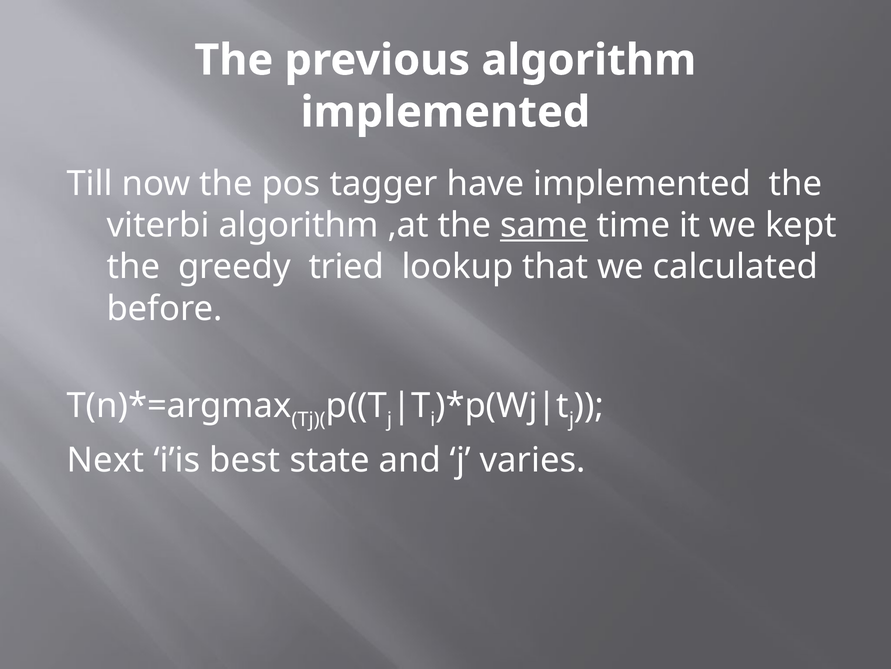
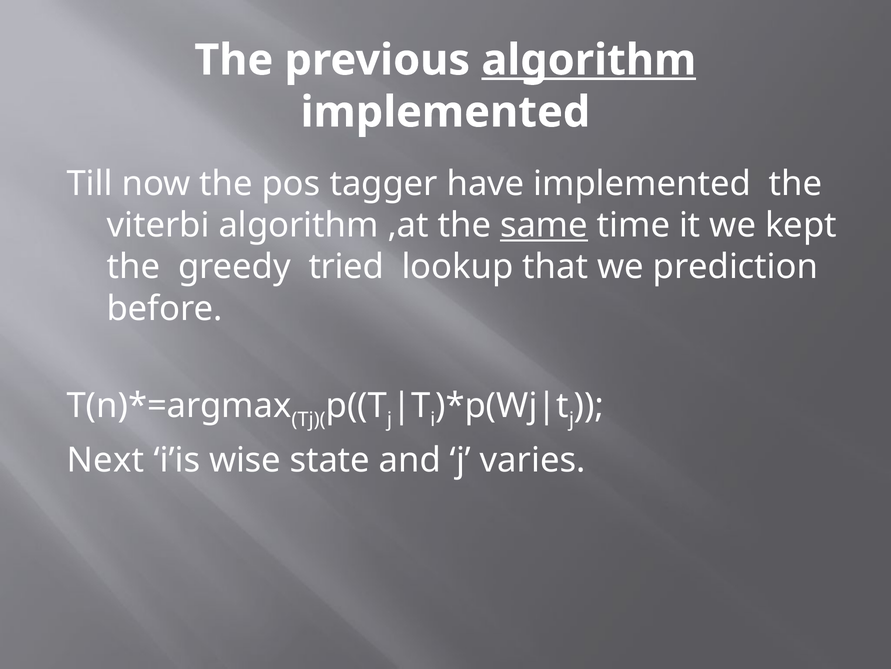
algorithm at (589, 60) underline: none -> present
calculated: calculated -> prediction
best: best -> wise
